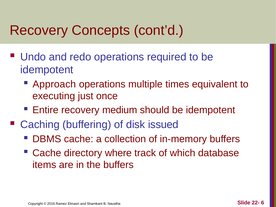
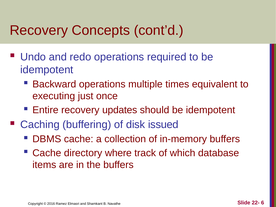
Approach: Approach -> Backward
medium: medium -> updates
